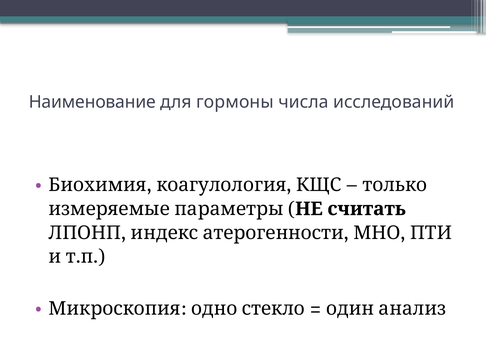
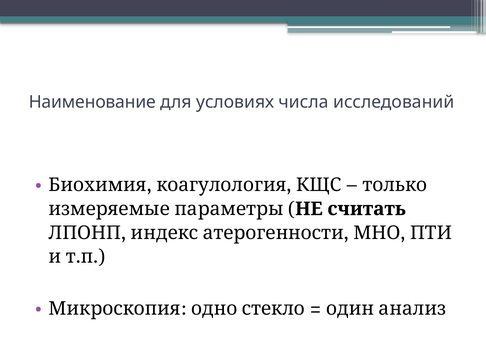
гормоны: гормоны -> условиях
